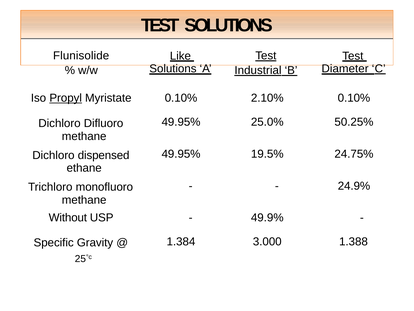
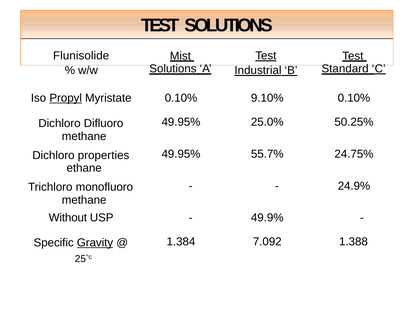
Like: Like -> Mist
Diameter: Diameter -> Standard
2.10%: 2.10% -> 9.10%
19.5%: 19.5% -> 55.7%
dispensed: dispensed -> properties
3.000: 3.000 -> 7.092
Gravity underline: none -> present
